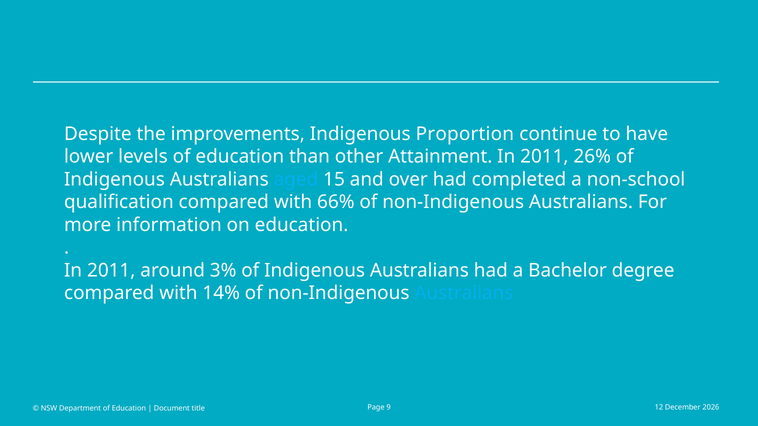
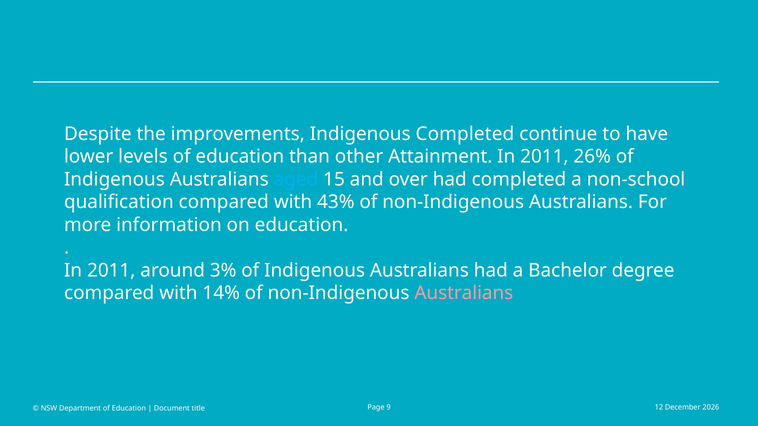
Indigenous Proportion: Proportion -> Completed
66%: 66% -> 43%
Australians at (464, 293) colour: light blue -> pink
